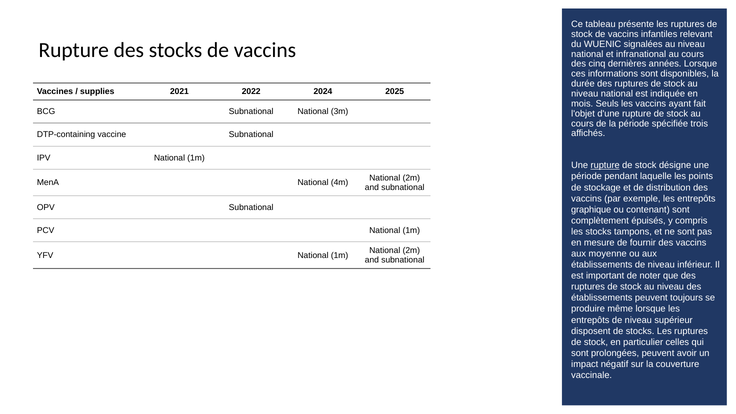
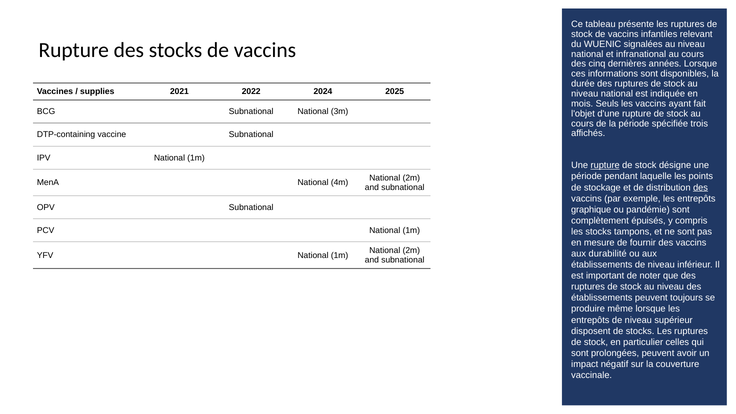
des at (701, 187) underline: none -> present
contenant: contenant -> pandémie
moyenne: moyenne -> durabilité
